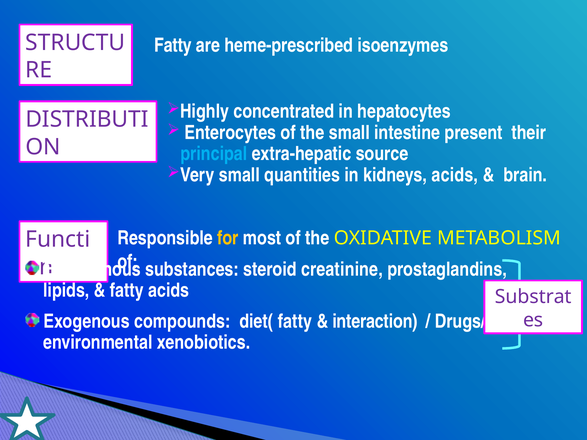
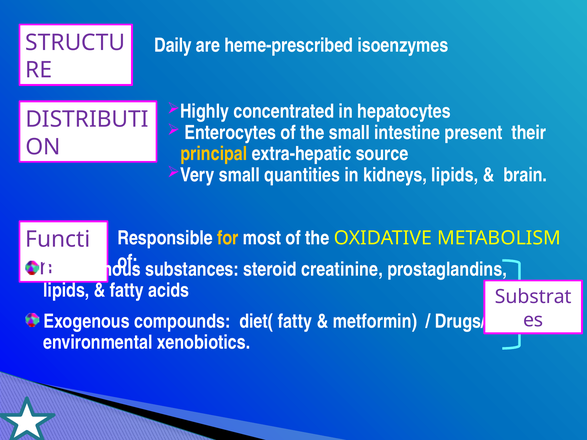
Fatty at (173, 45): Fatty -> Daily
principal colour: light blue -> yellow
kidneys acids: acids -> lipids
interaction: interaction -> metformin
